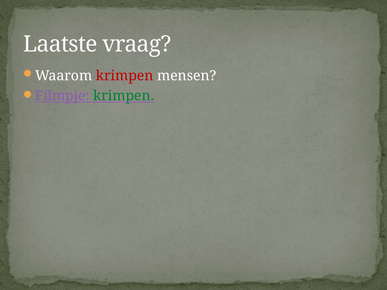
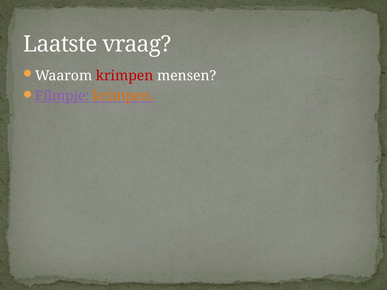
krimpen at (124, 96) colour: green -> orange
